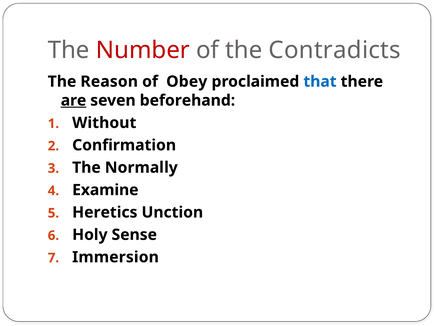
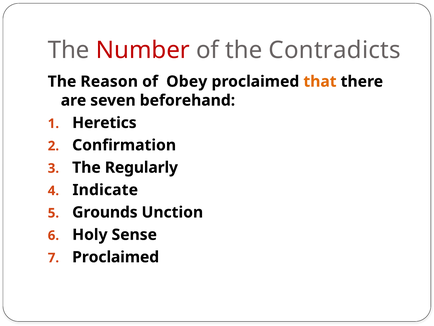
that colour: blue -> orange
are underline: present -> none
Without: Without -> Heretics
Normally: Normally -> Regularly
Examine: Examine -> Indicate
Heretics: Heretics -> Grounds
Immersion at (116, 257): Immersion -> Proclaimed
